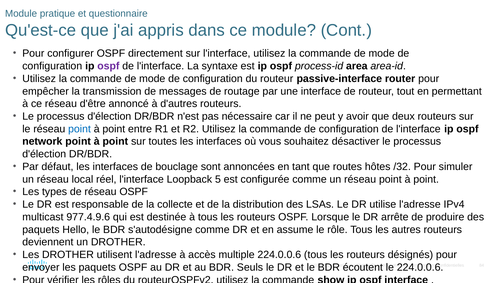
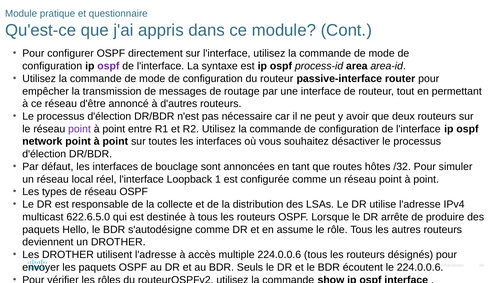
point at (80, 129) colour: blue -> purple
5: 5 -> 1
977.4.9.6: 977.4.9.6 -> 622.6.5.0
